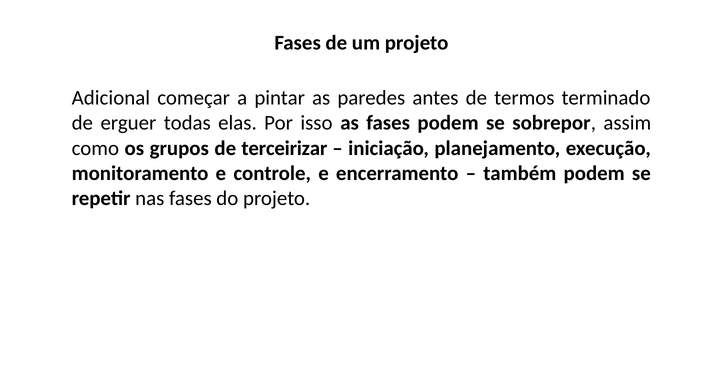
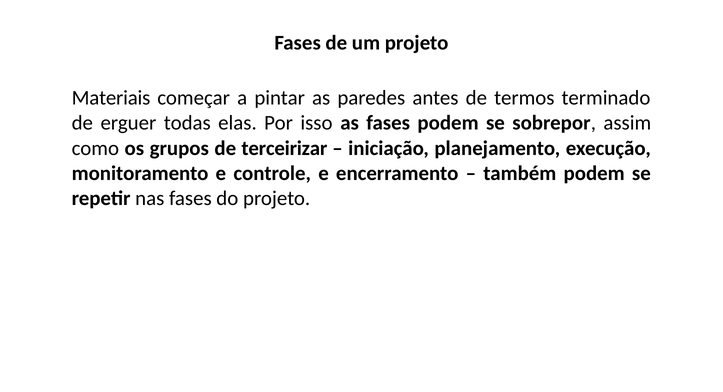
Adicional: Adicional -> Materiais
